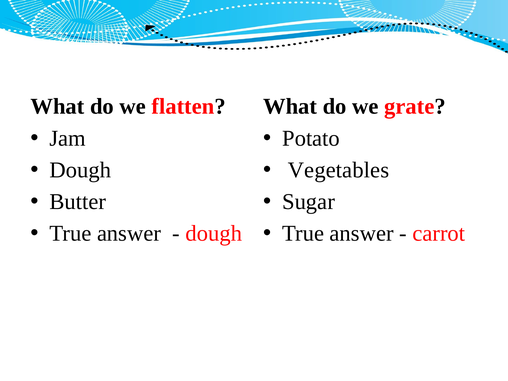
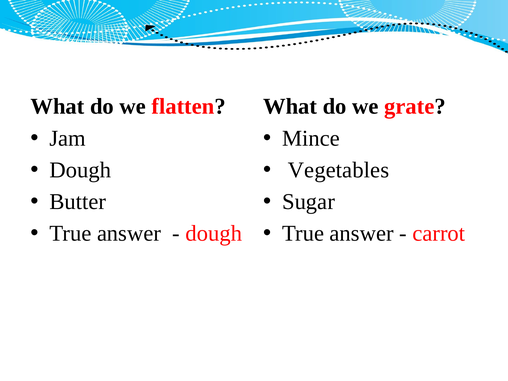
Potato: Potato -> Mince
